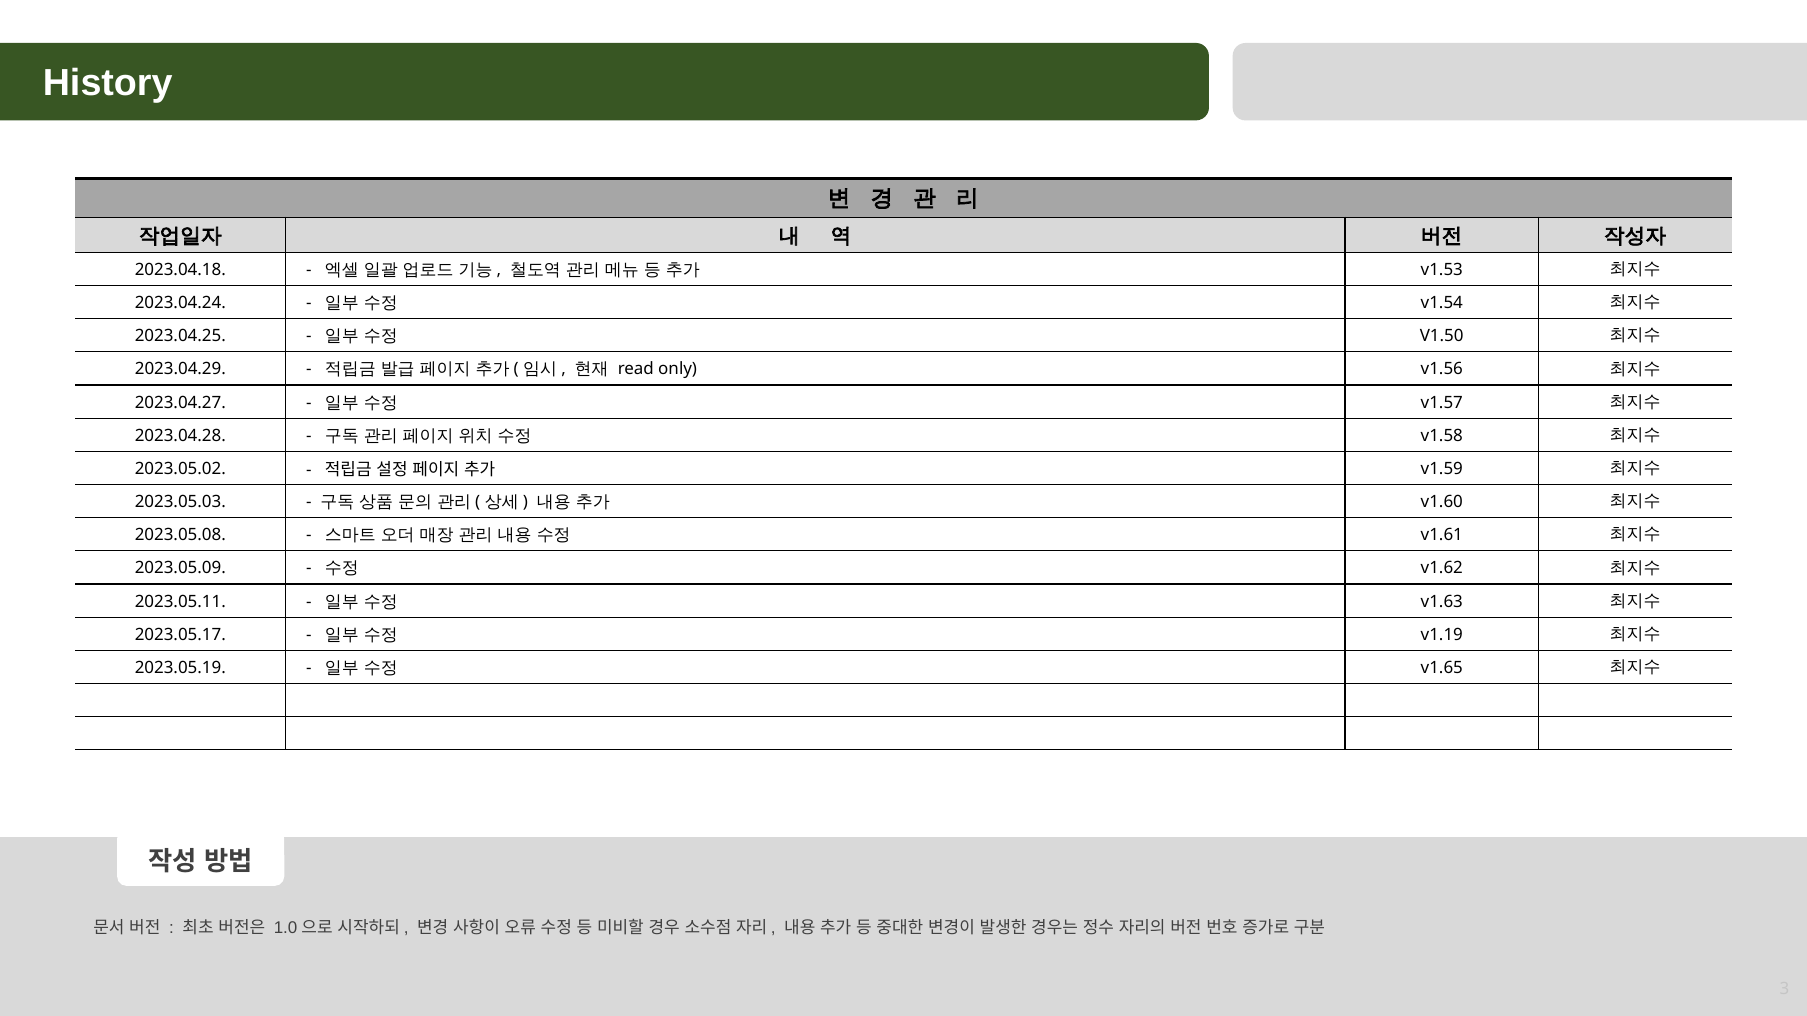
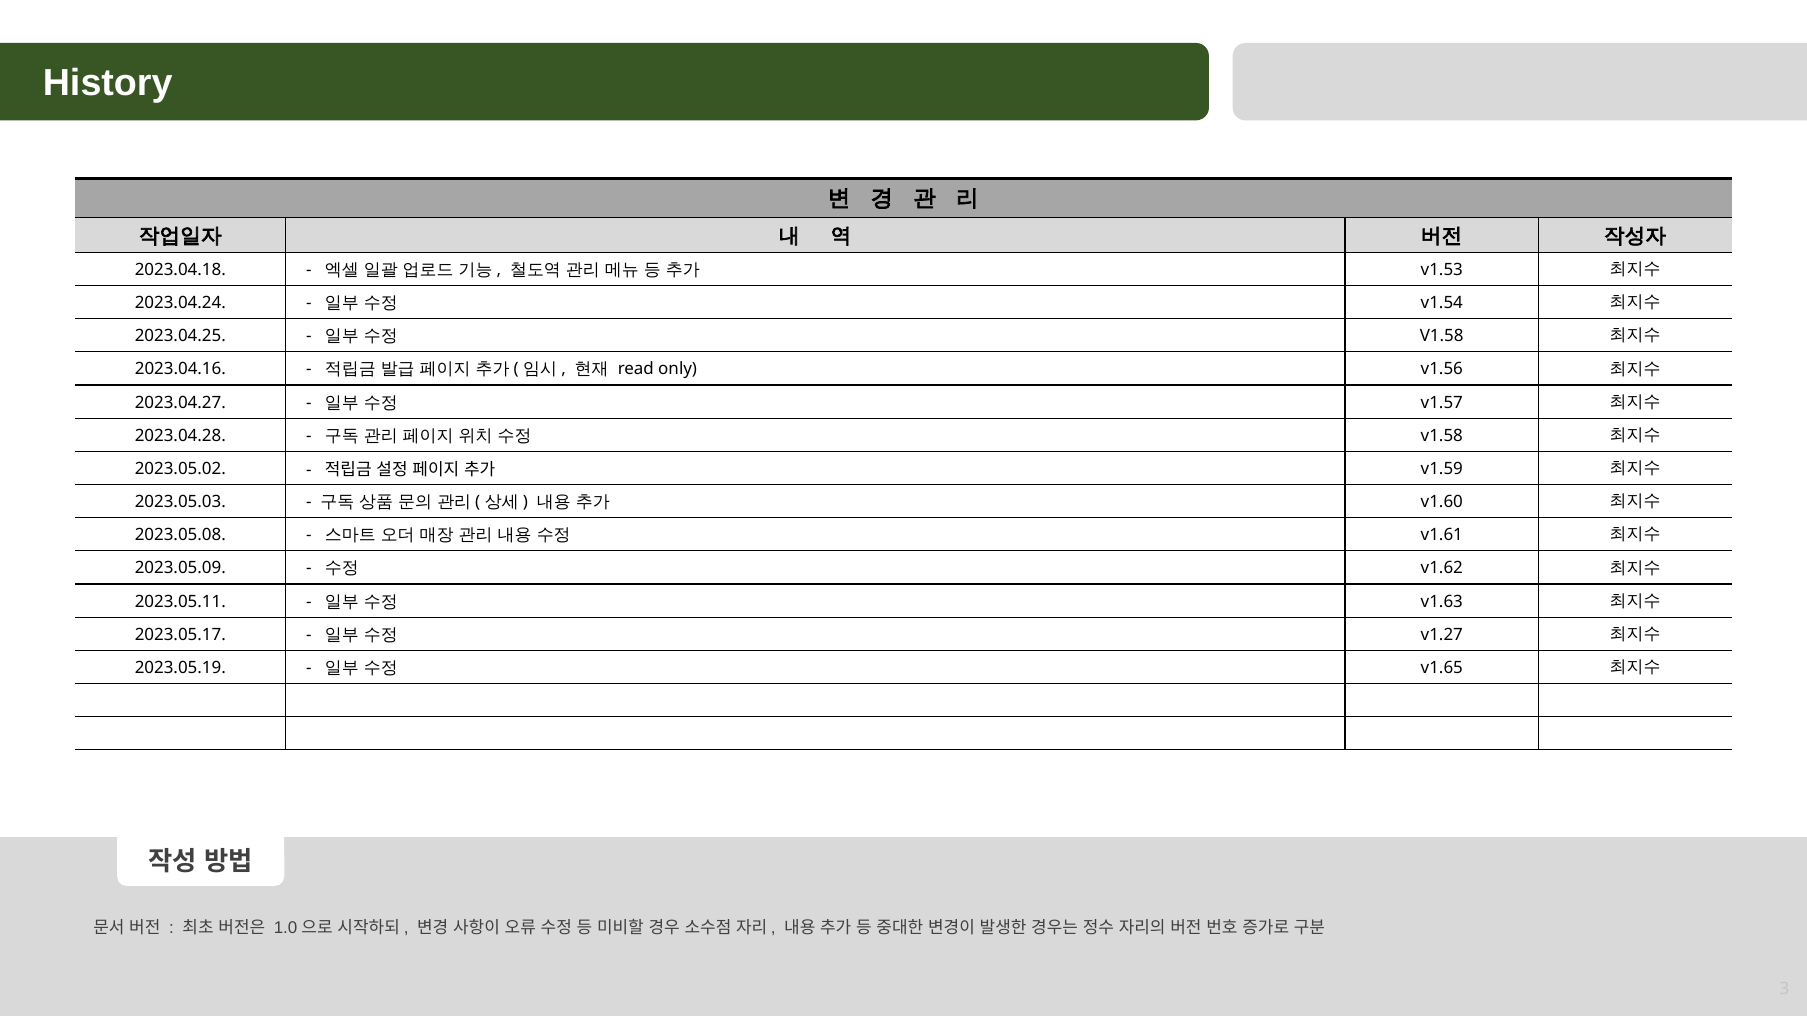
V1.50 at (1442, 336): V1.50 -> V1.58
2023.04.29: 2023.04.29 -> 2023.04.16
v1.19: v1.19 -> v1.27
